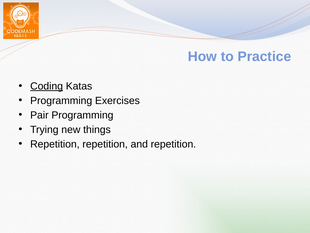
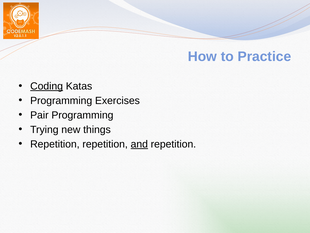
and underline: none -> present
